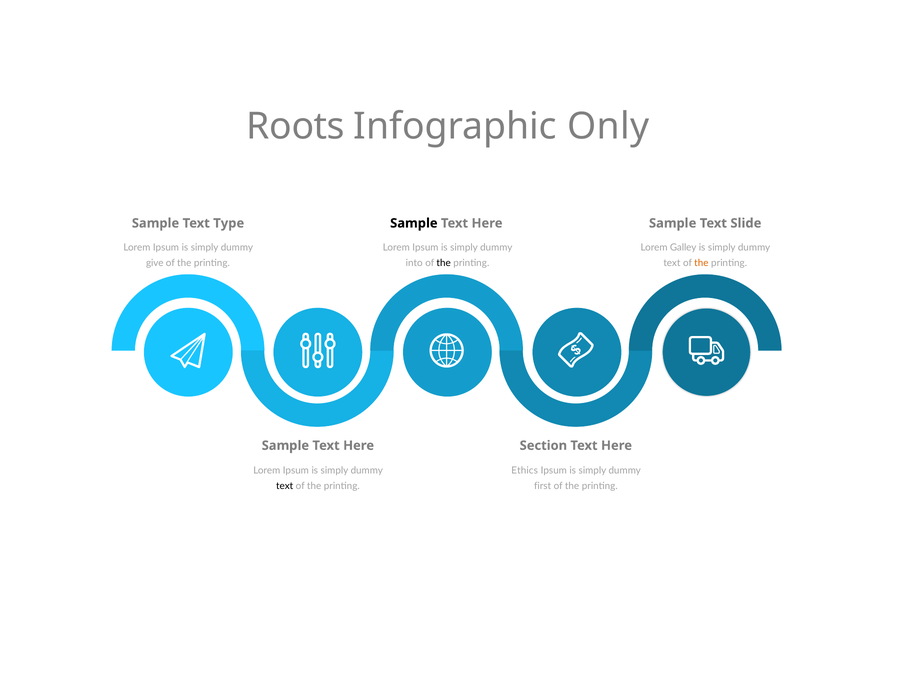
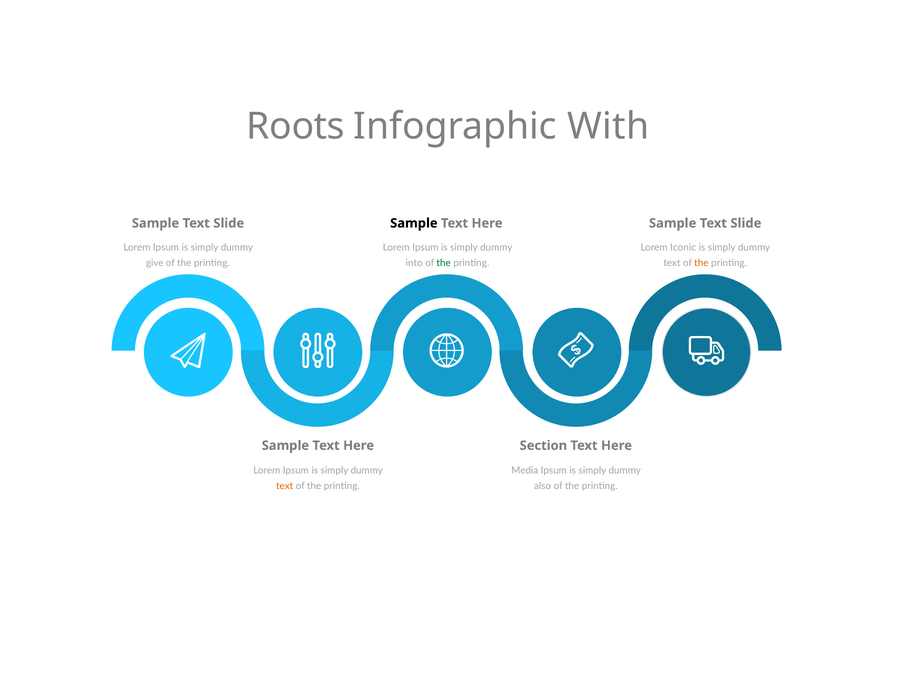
Only: Only -> With
Type at (229, 223): Type -> Slide
Galley: Galley -> Iconic
the at (444, 263) colour: black -> green
Ethics: Ethics -> Media
text at (285, 486) colour: black -> orange
first: first -> also
